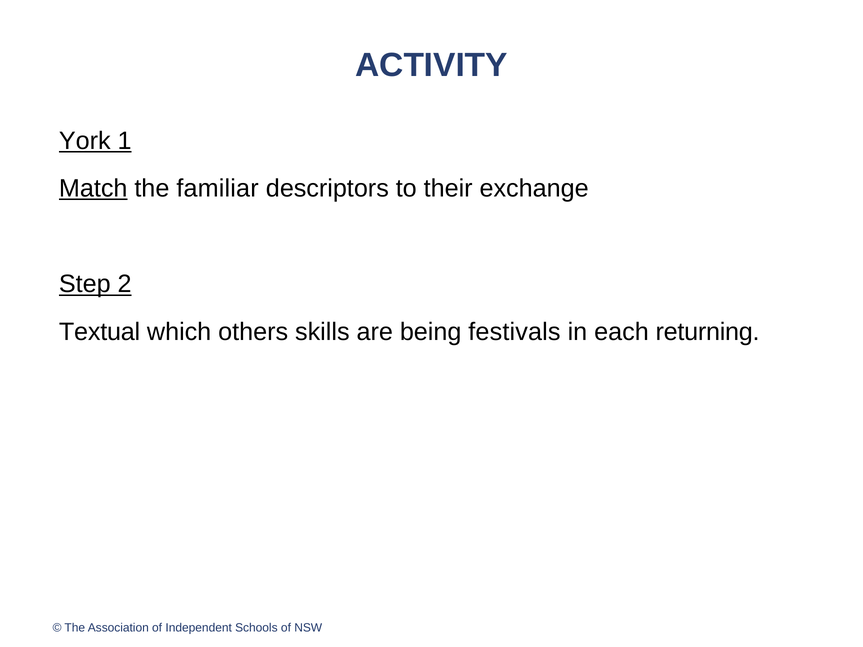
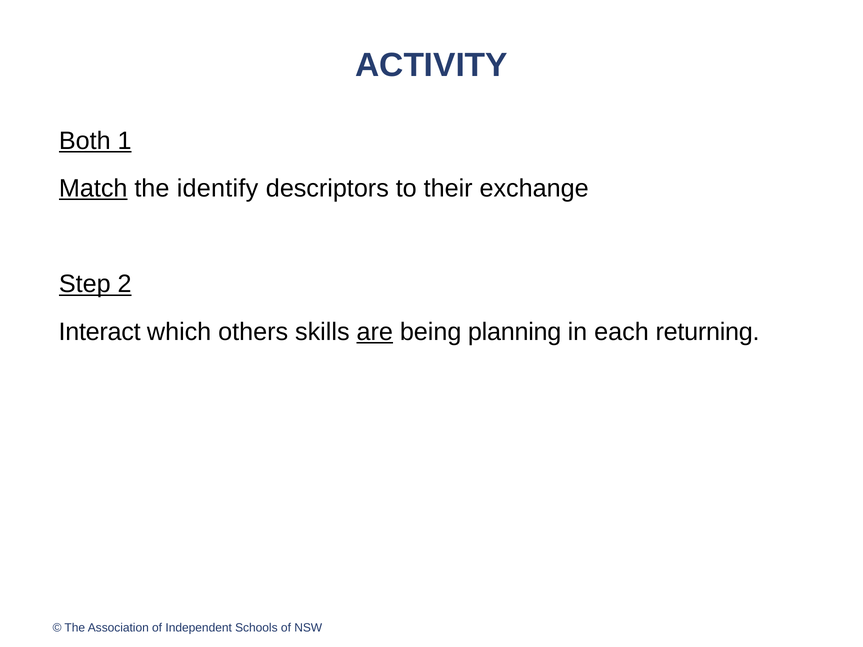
York: York -> Both
familiar: familiar -> identify
Textual: Textual -> Interact
are underline: none -> present
festivals: festivals -> planning
